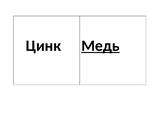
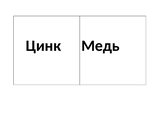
Медь underline: present -> none
